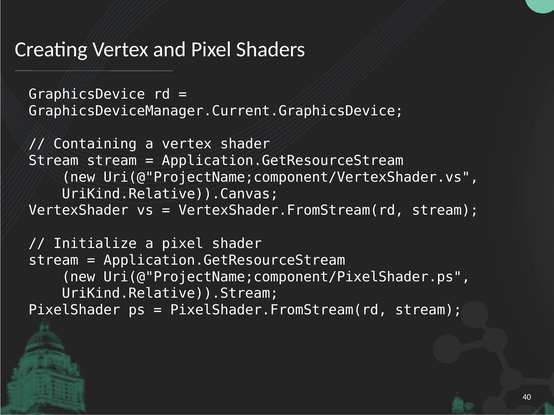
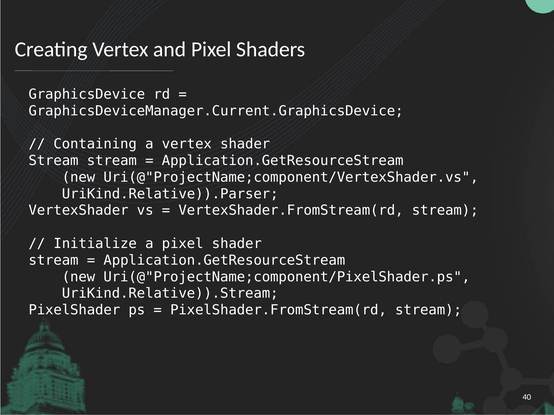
UriKind.Relative)).Canvas: UriKind.Relative)).Canvas -> UriKind.Relative)).Parser
